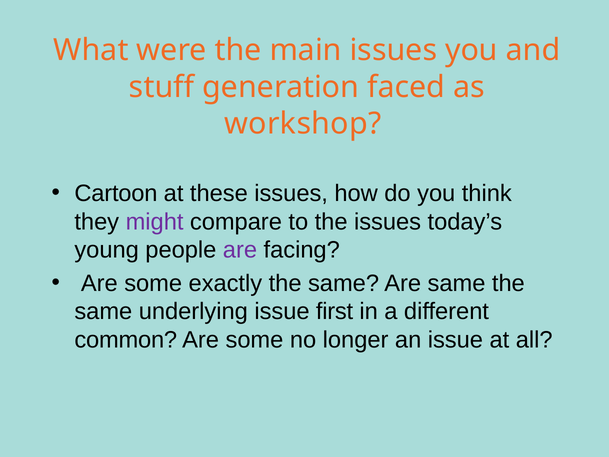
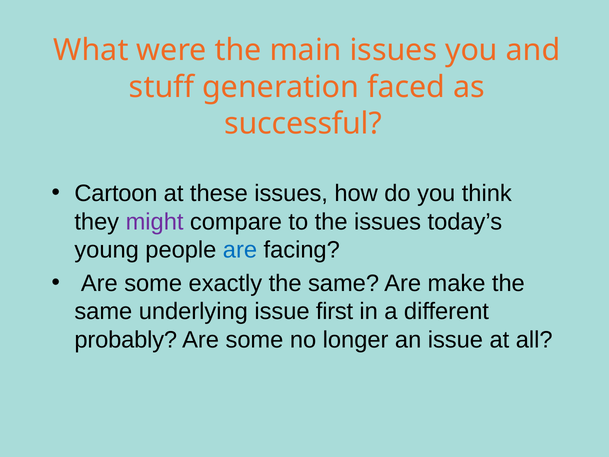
workshop: workshop -> successful
are at (240, 250) colour: purple -> blue
Are same: same -> make
common: common -> probably
